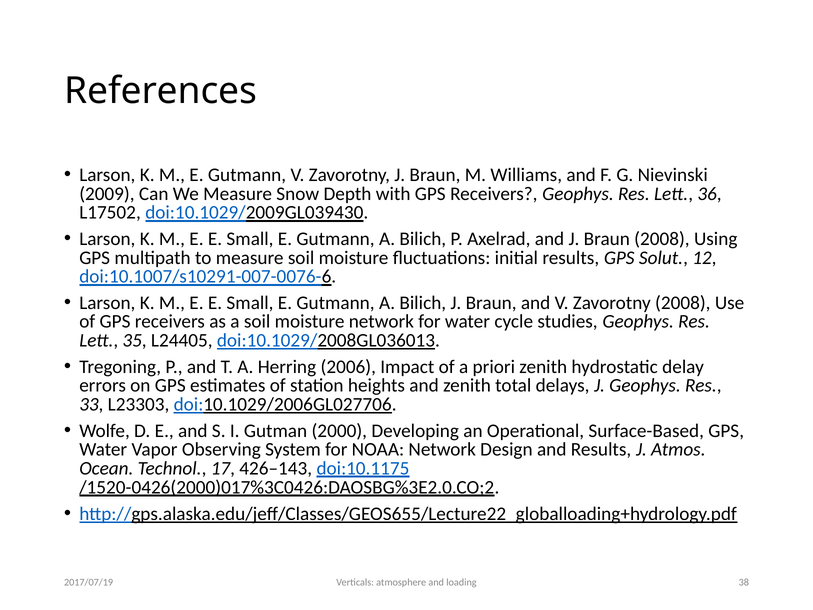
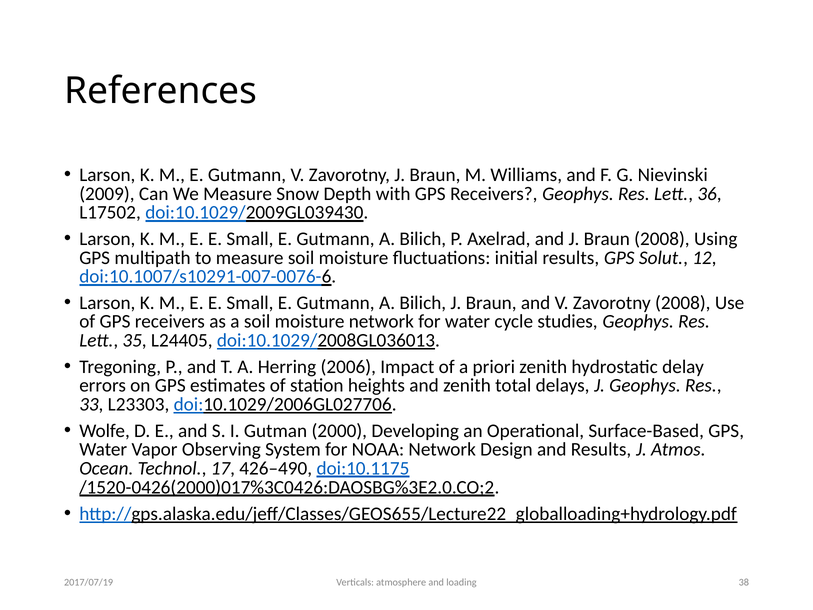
426–143: 426–143 -> 426–490
